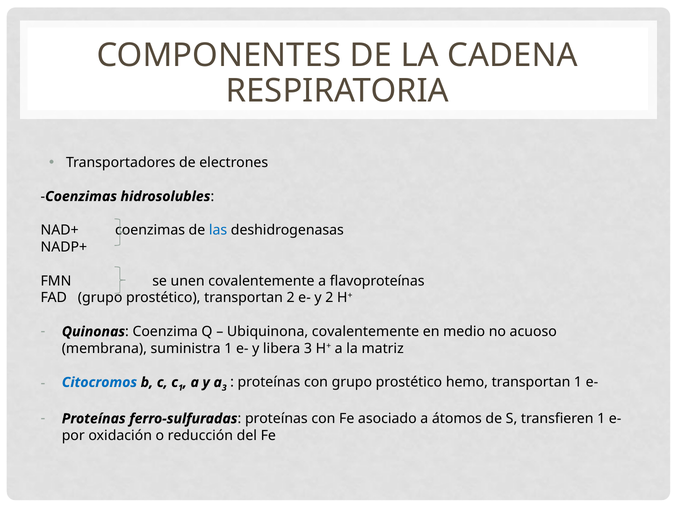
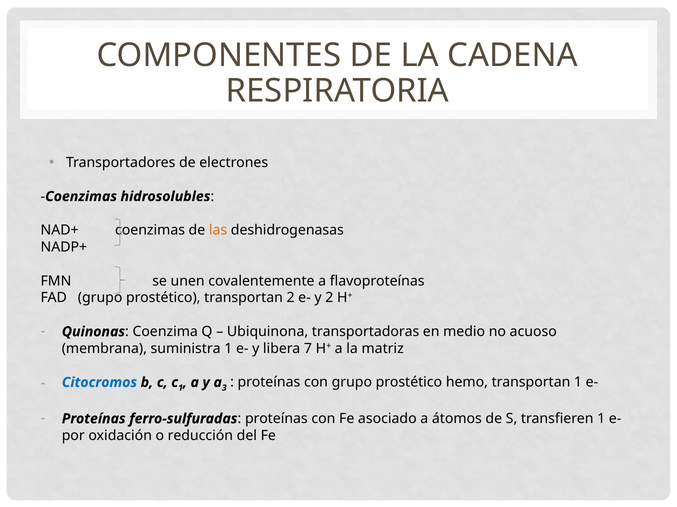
las colour: blue -> orange
Ubiquinona covalentemente: covalentemente -> transportadoras
libera 3: 3 -> 7
